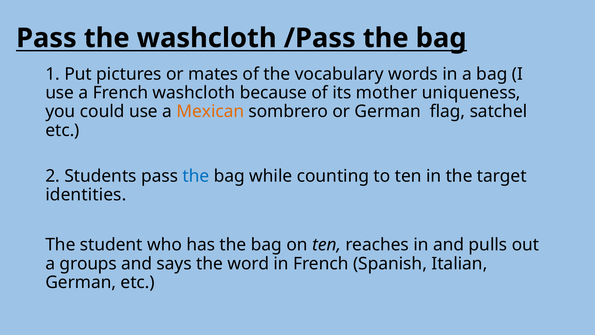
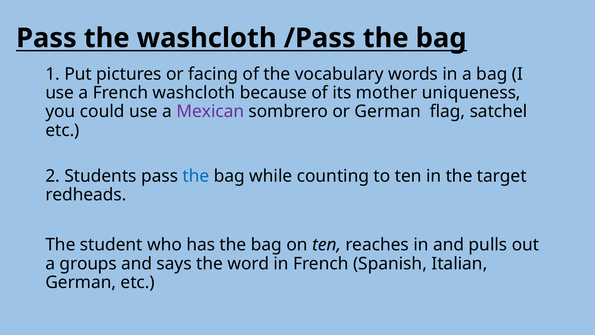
mates: mates -> facing
Mexican colour: orange -> purple
identities: identities -> redheads
